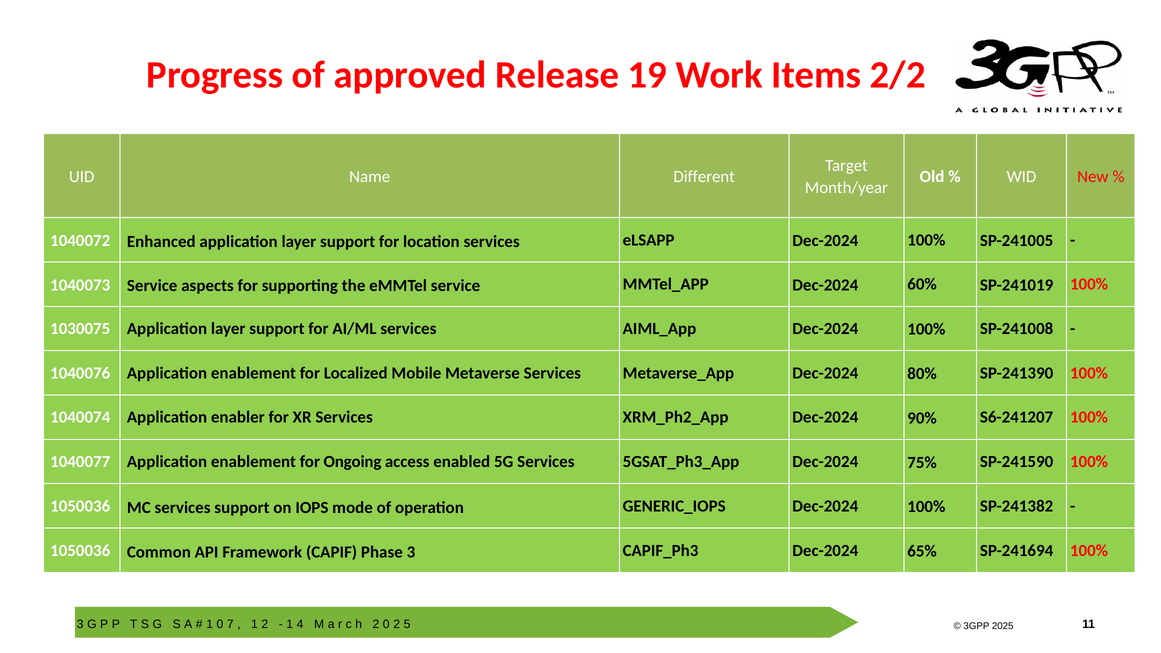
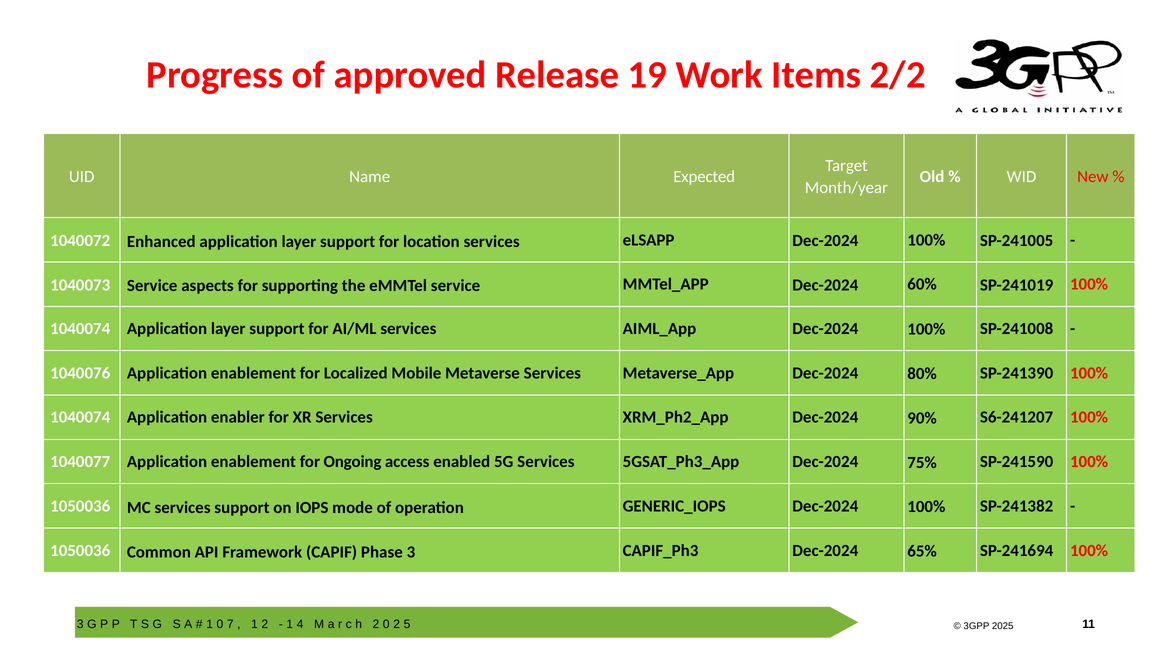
Different: Different -> Expected
1030075 at (80, 329): 1030075 -> 1040074
